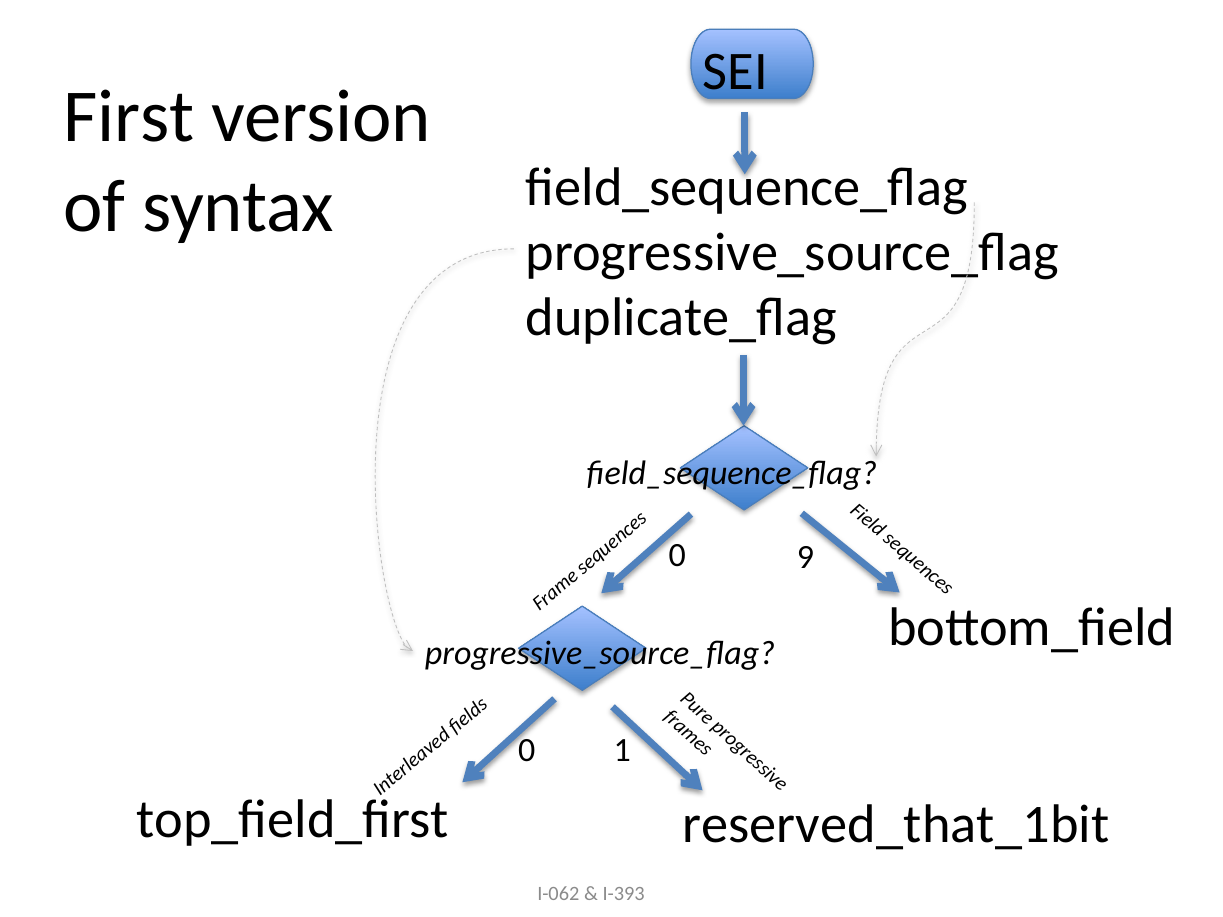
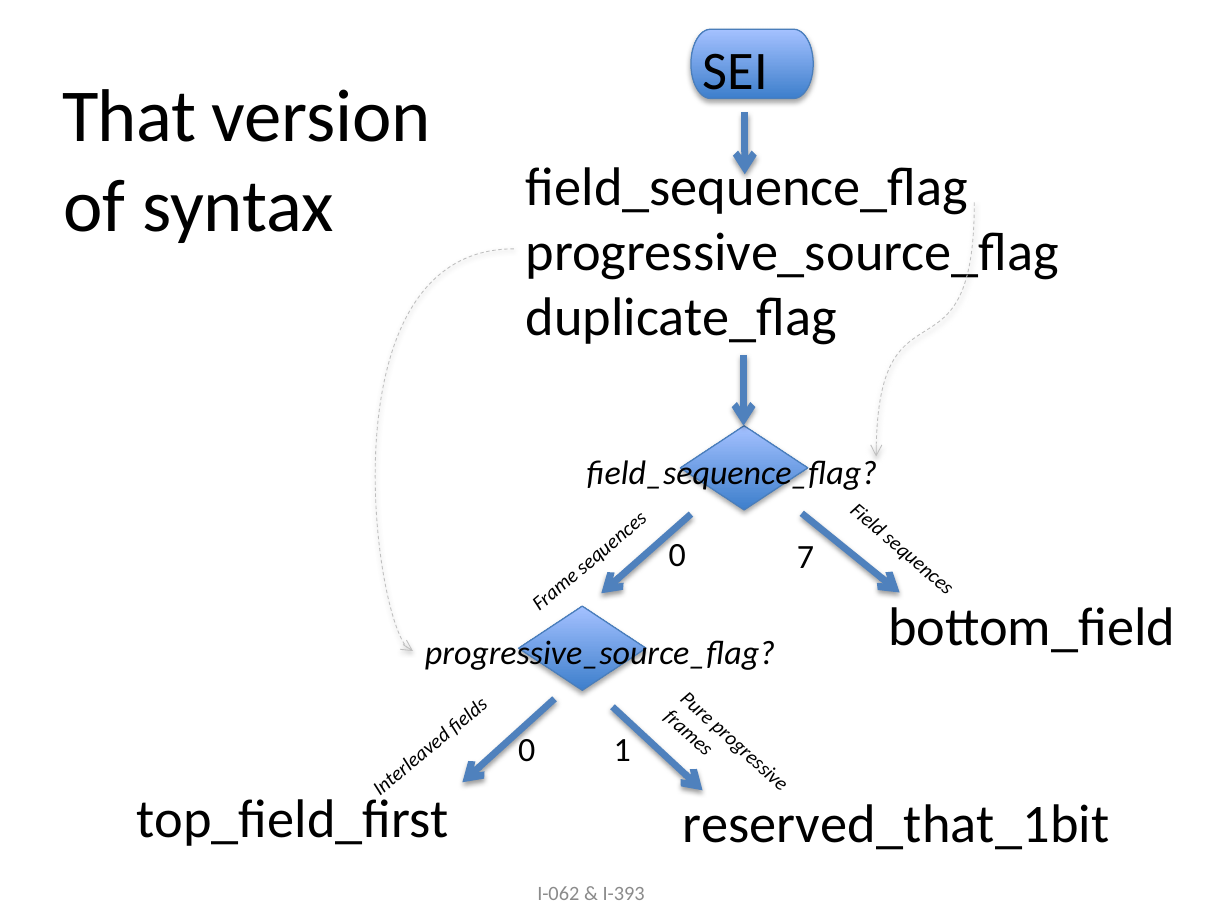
First: First -> That
9: 9 -> 7
